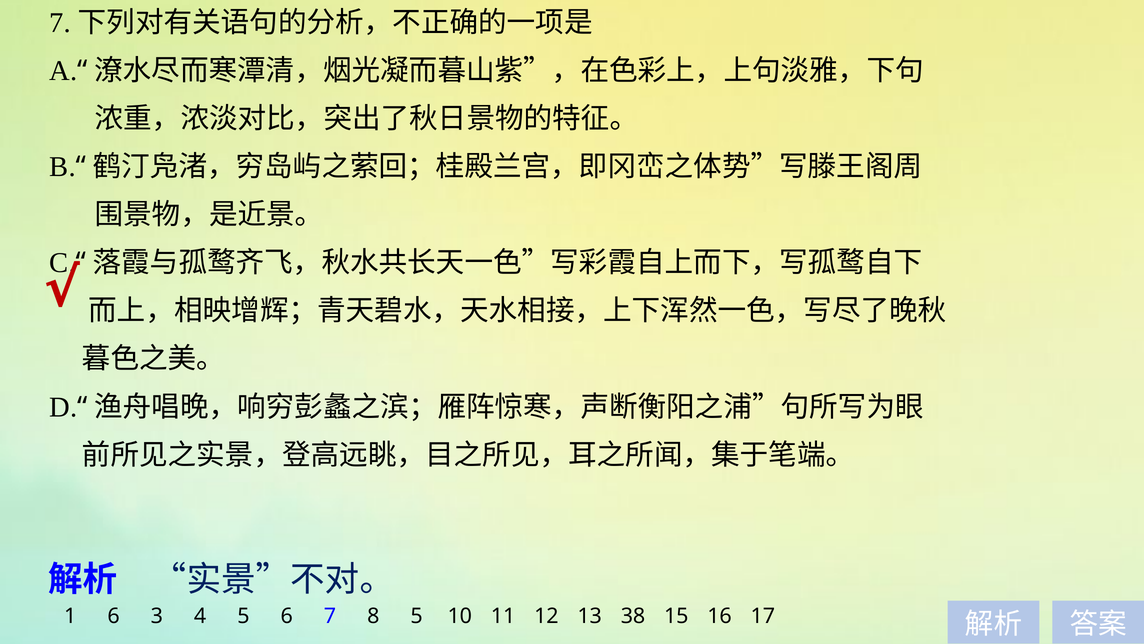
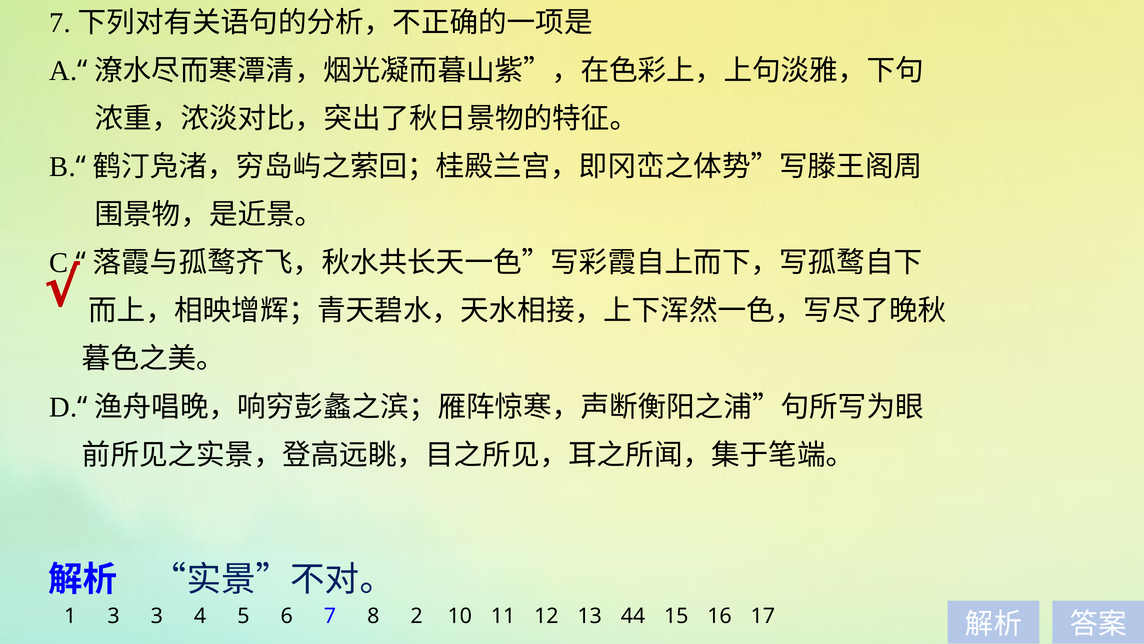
1 6: 6 -> 3
8 5: 5 -> 2
38: 38 -> 44
